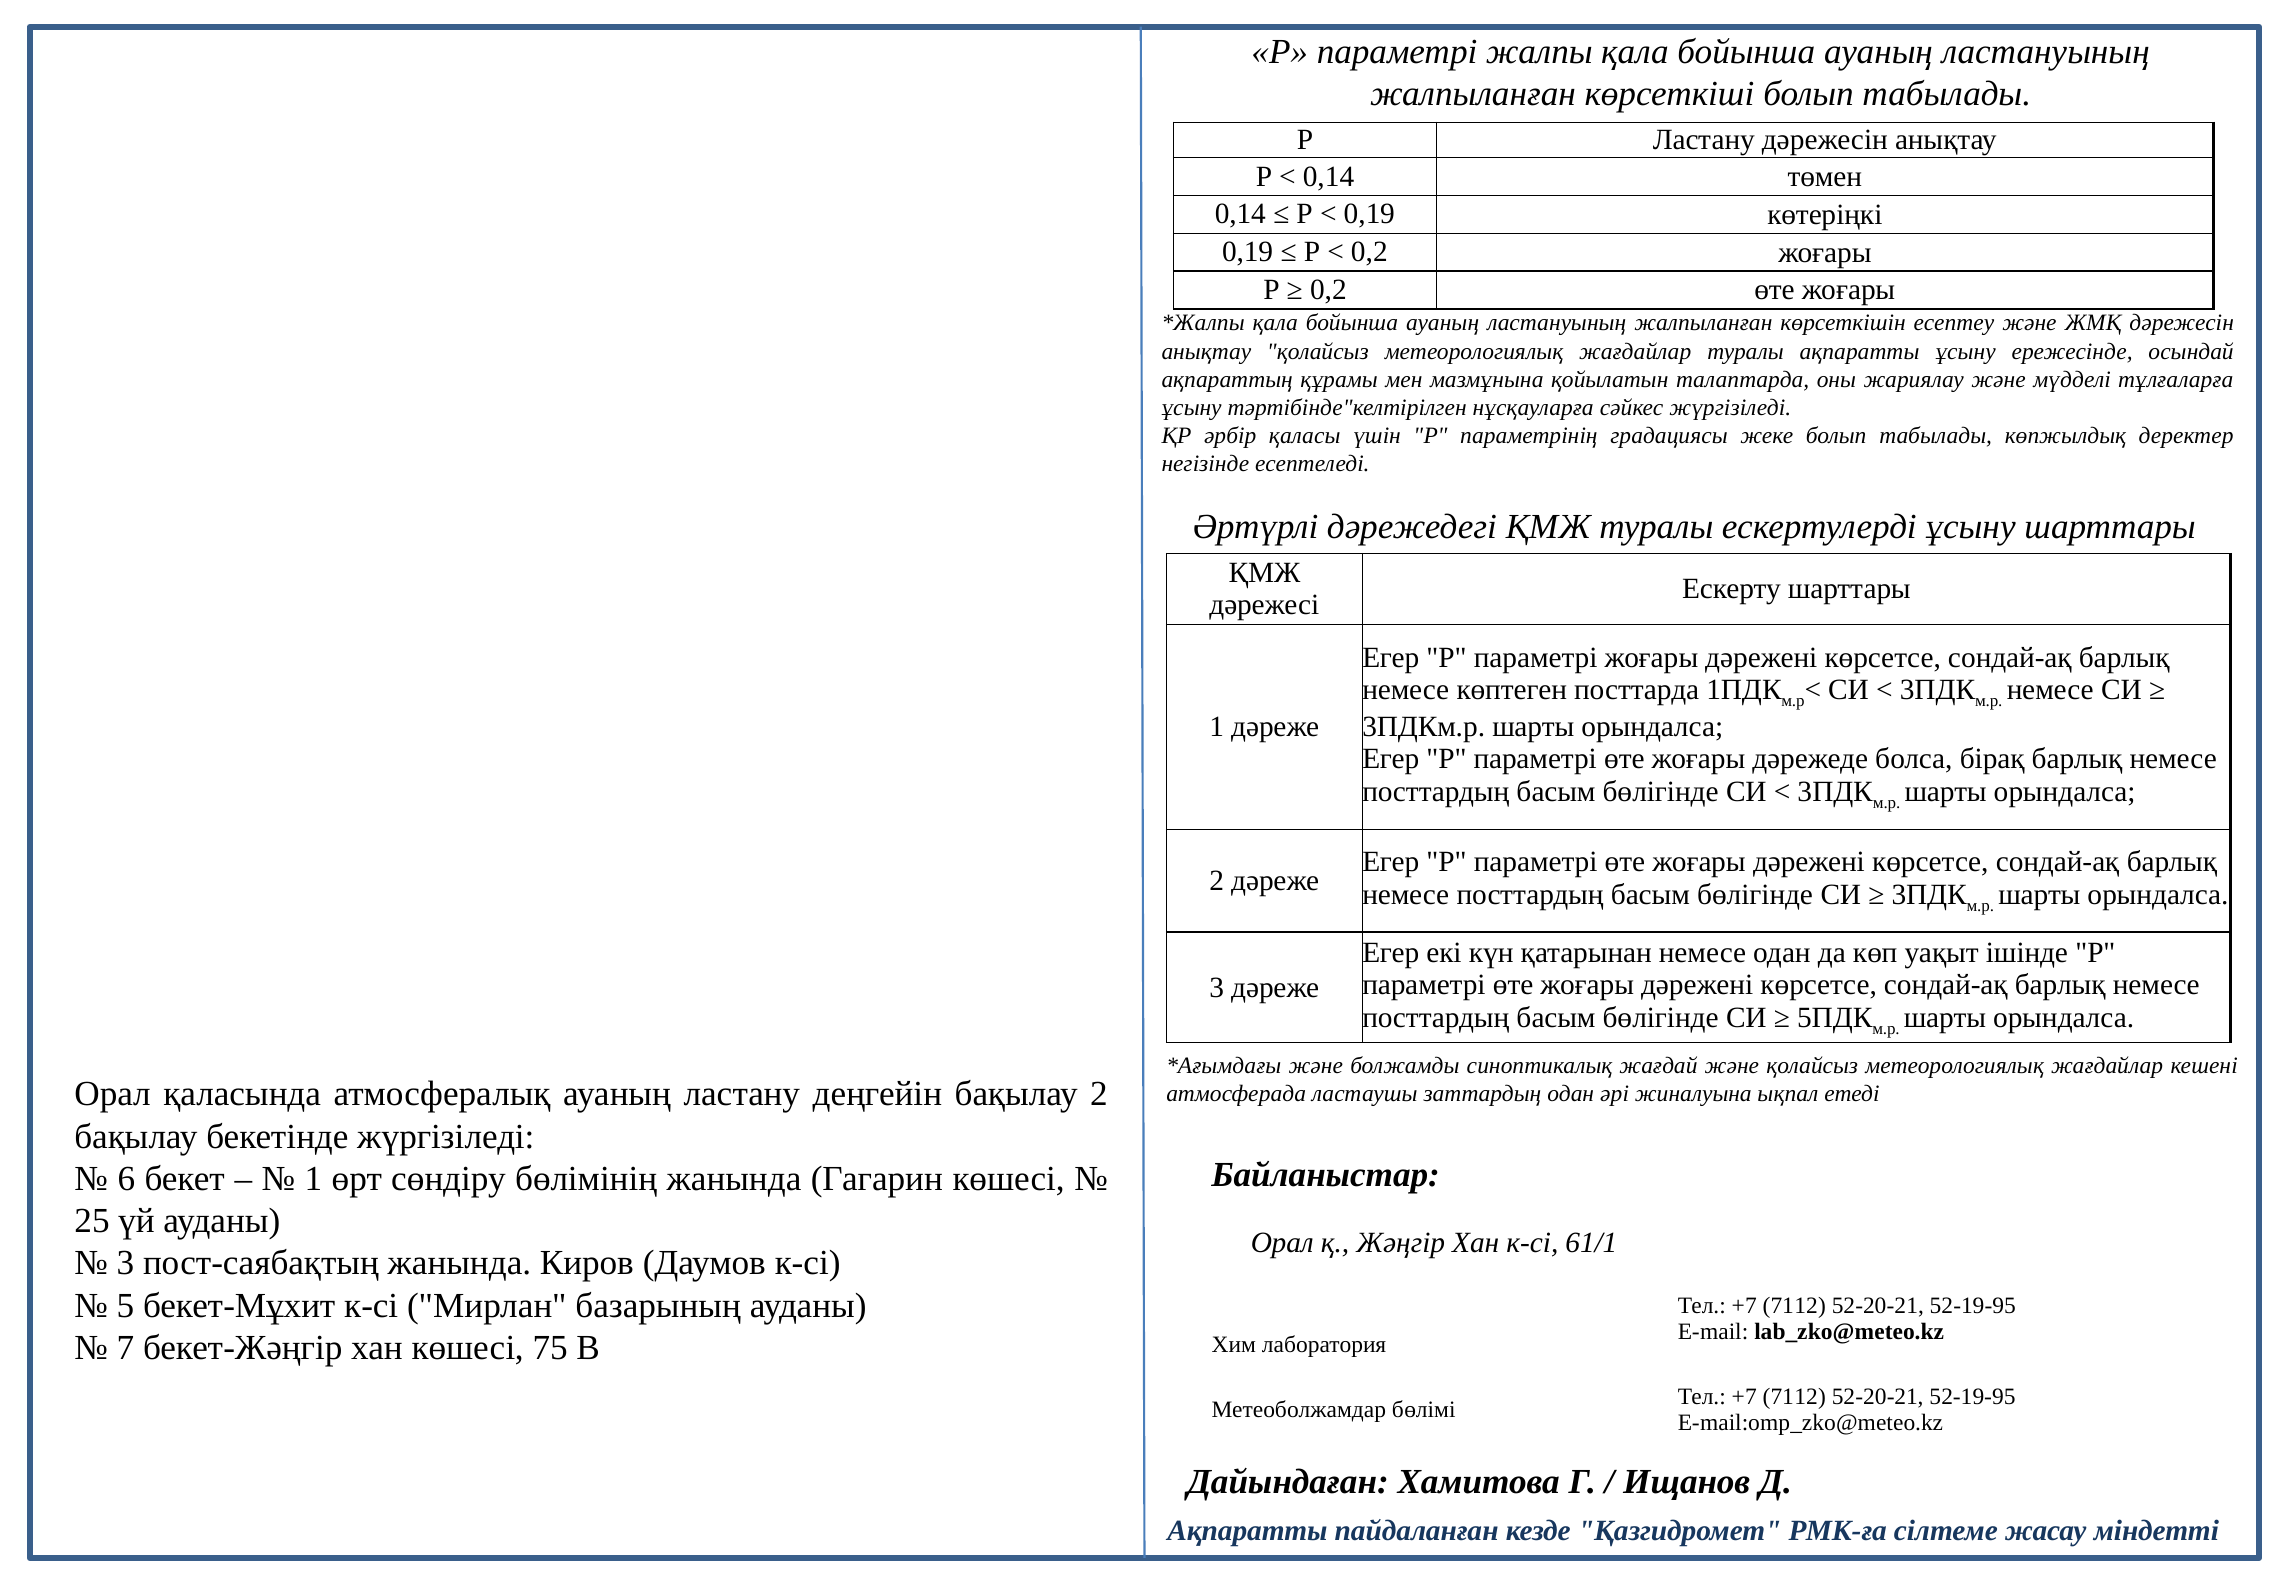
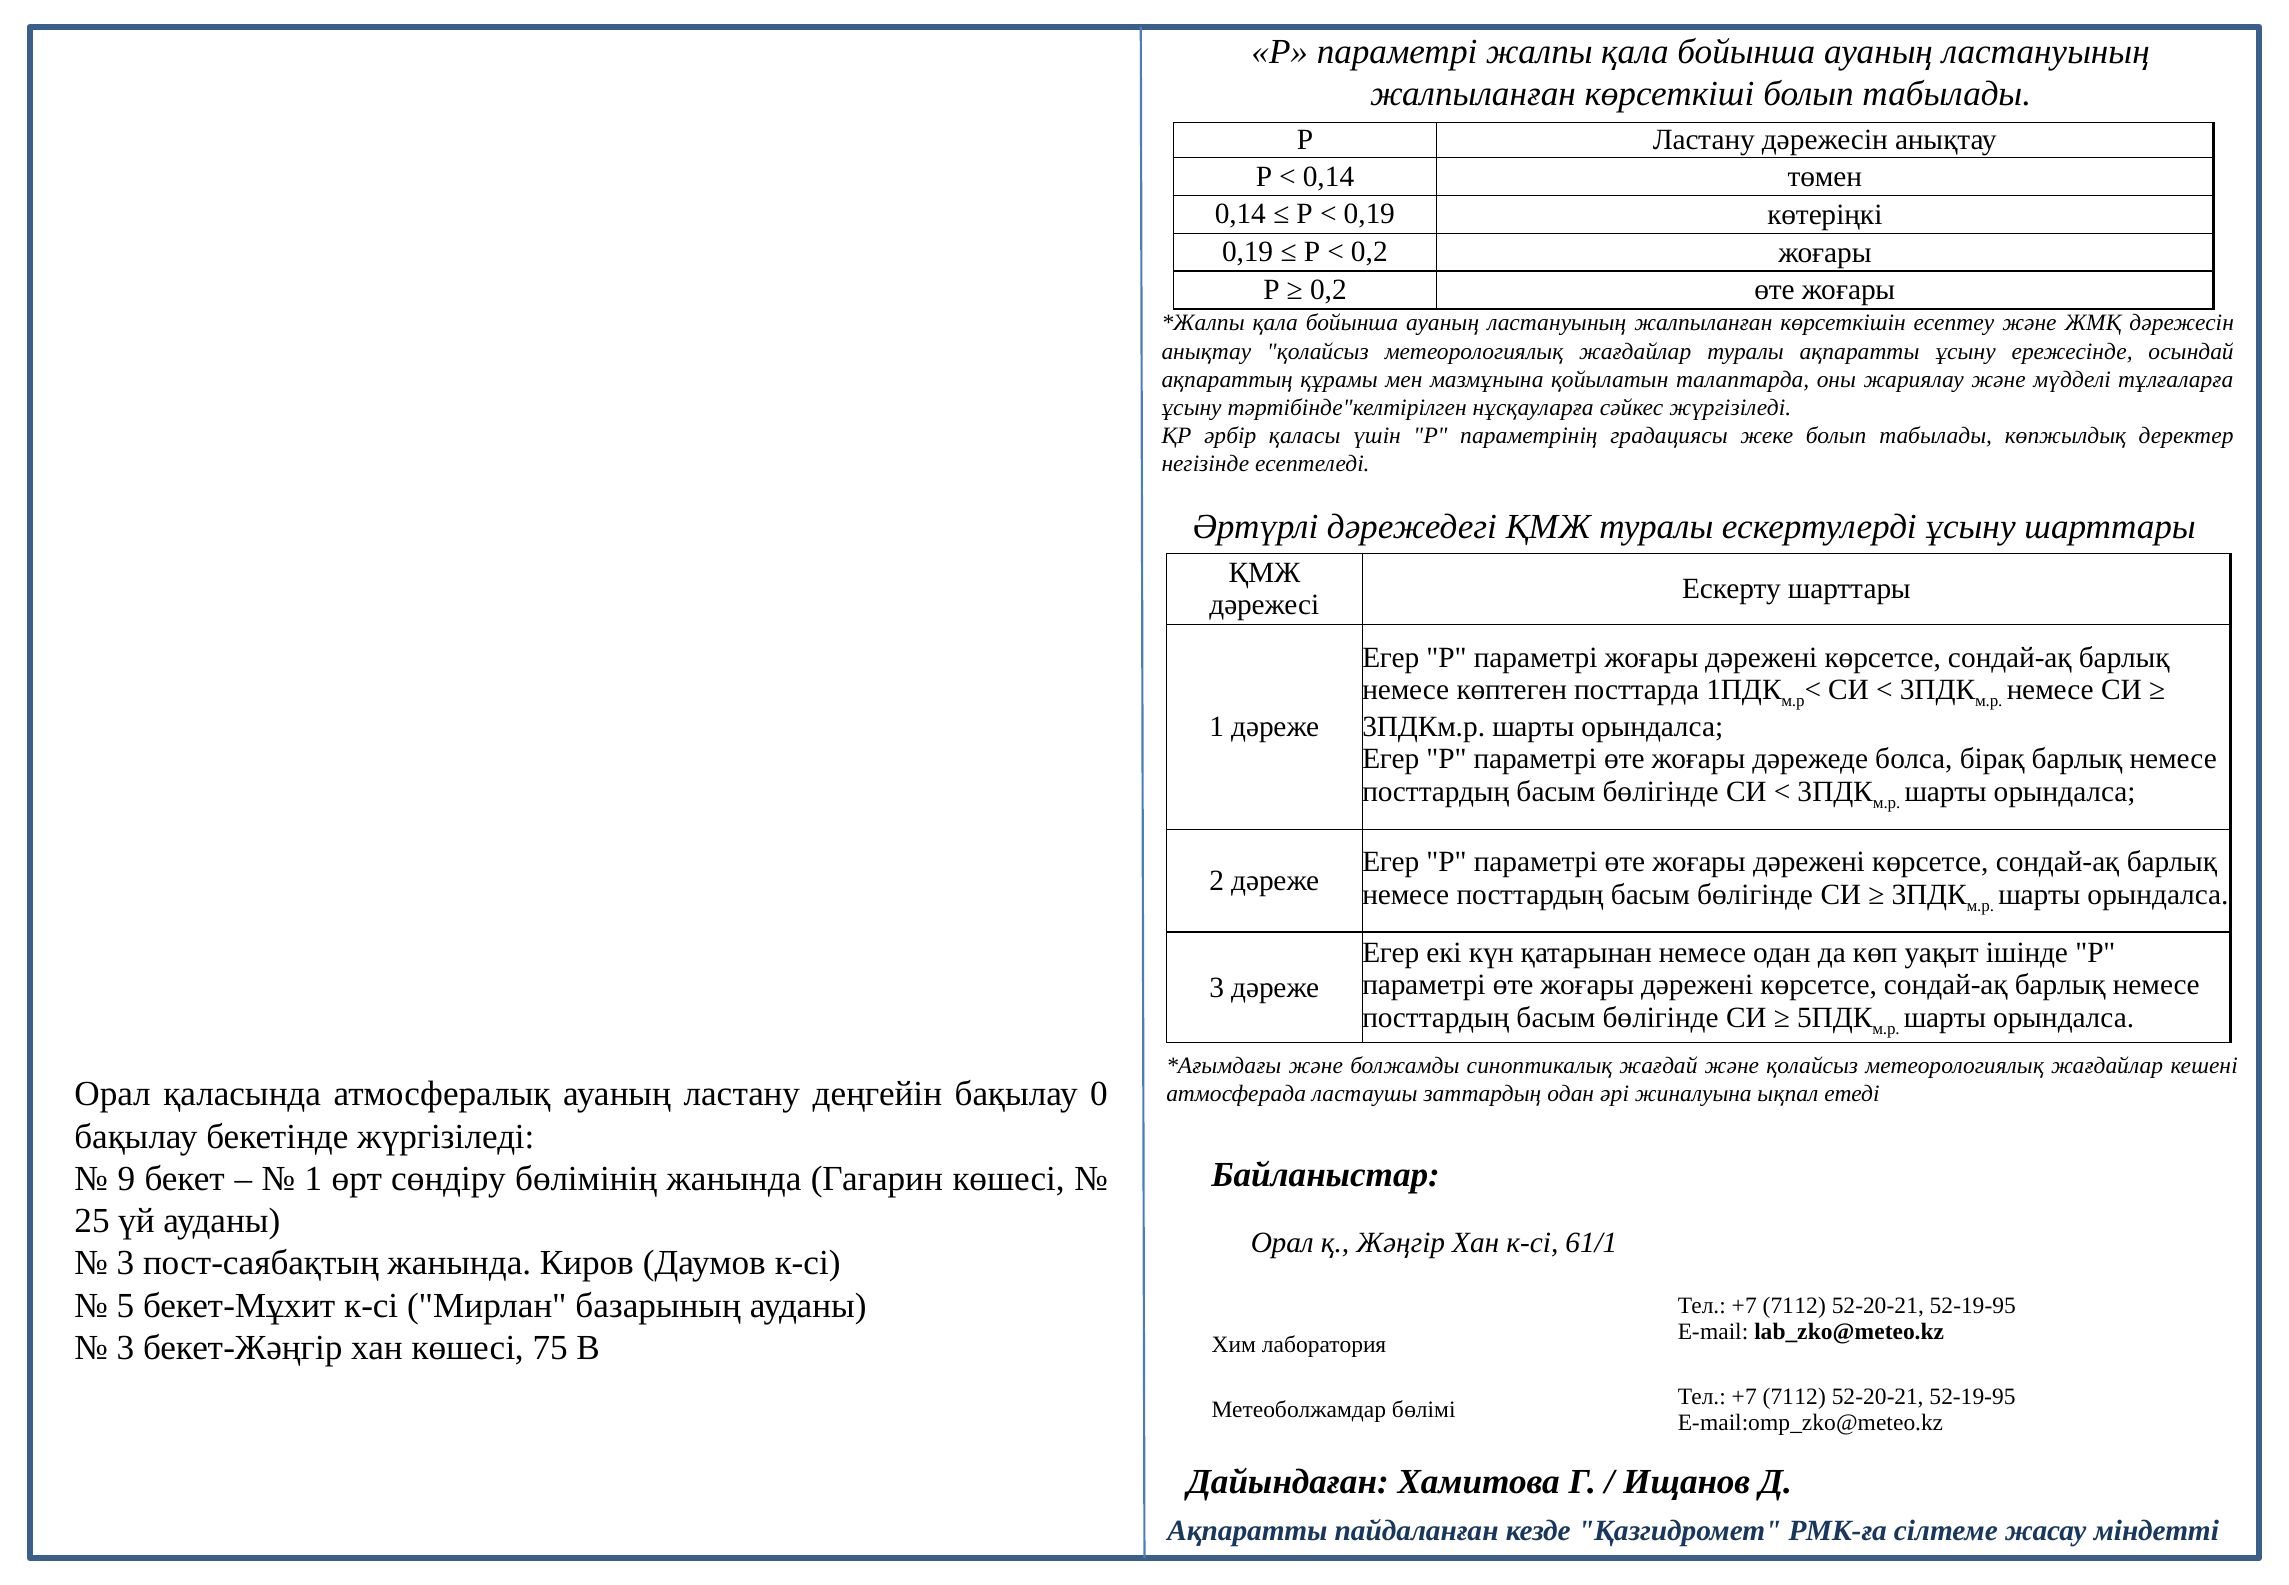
бақылау 2: 2 -> 0
6: 6 -> 9
7 at (126, 1347): 7 -> 3
